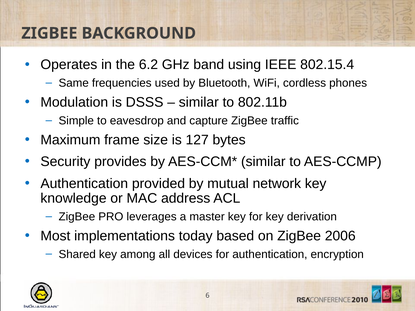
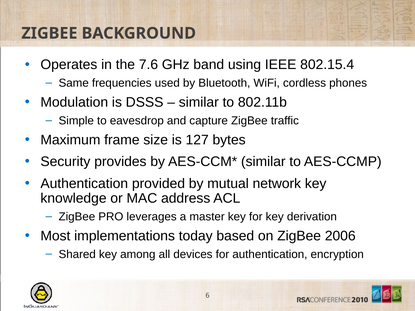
6.2: 6.2 -> 7.6
